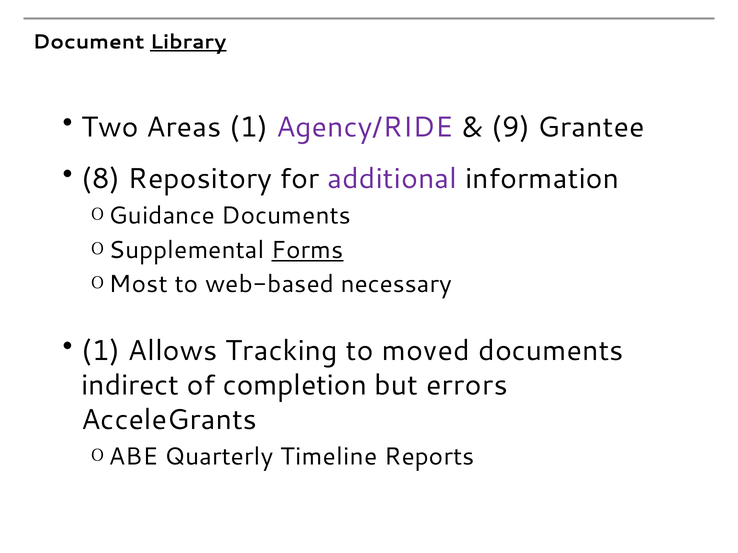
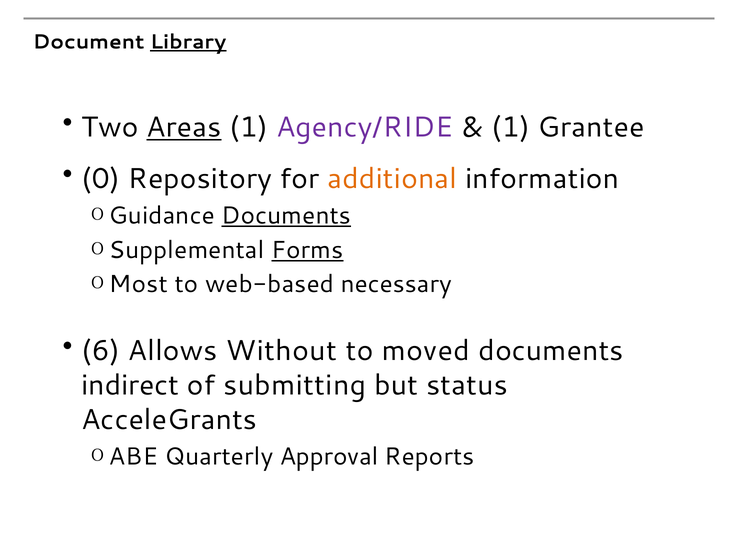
Areas underline: none -> present
9 at (511, 127): 9 -> 1
8: 8 -> 0
additional colour: purple -> orange
Documents at (286, 216) underline: none -> present
1 at (101, 351): 1 -> 6
Tracking: Tracking -> Without
completion: completion -> submitting
errors: errors -> status
Timeline: Timeline -> Approval
